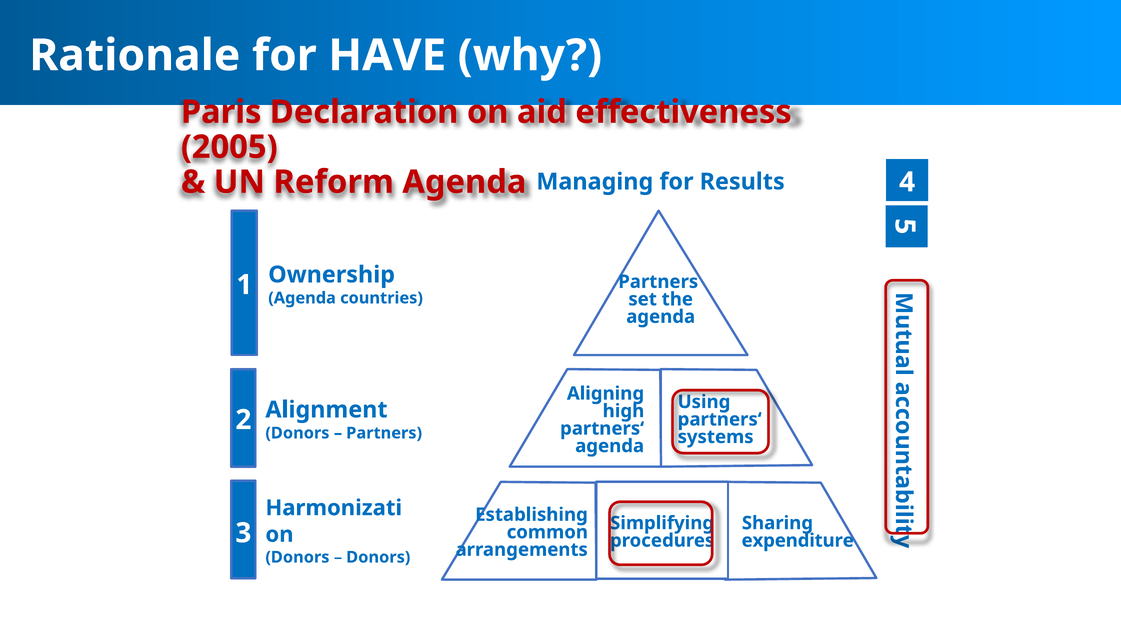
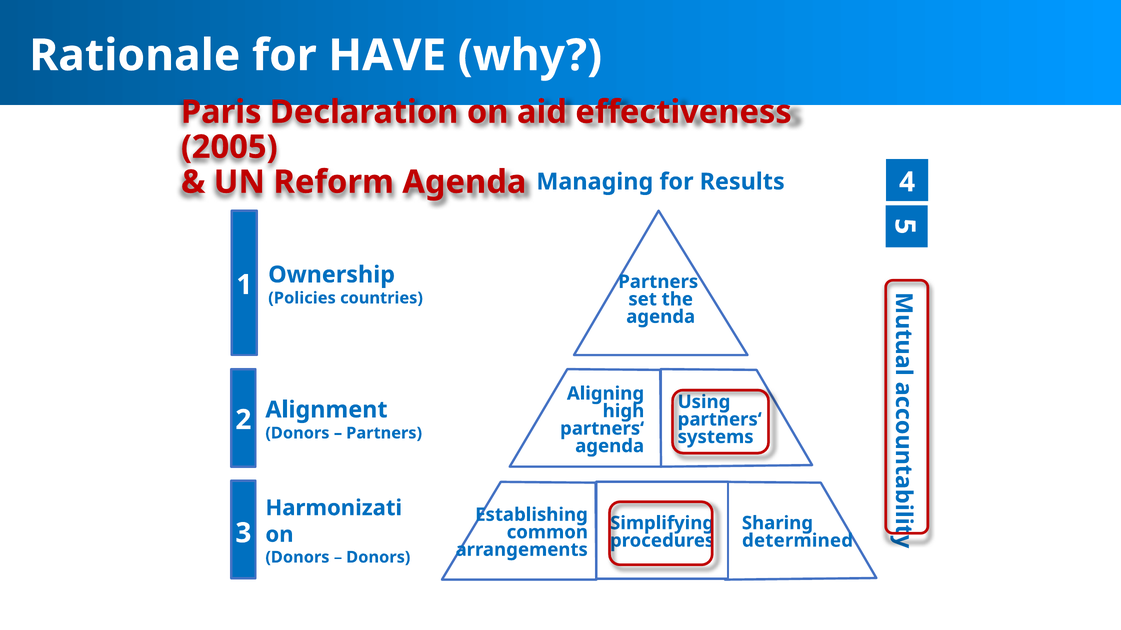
Agenda at (302, 298): Agenda -> Policies
expenditure: expenditure -> determined
